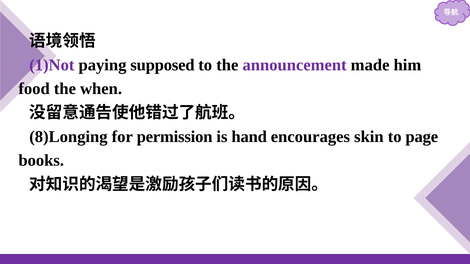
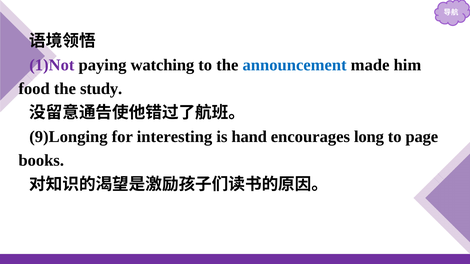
supposed: supposed -> watching
announcement colour: purple -> blue
when: when -> study
8)Longing: 8)Longing -> 9)Longing
permission: permission -> interesting
skin: skin -> long
